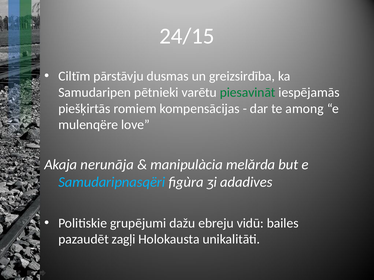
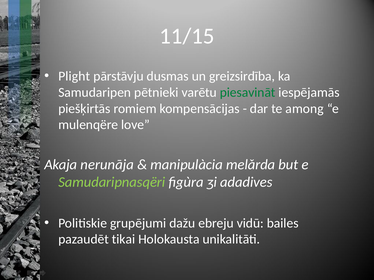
24/15: 24/15 -> 11/15
Ciltīm: Ciltīm -> Plight
Samudaripnasqëri colour: light blue -> light green
zagļi: zagļi -> tikai
